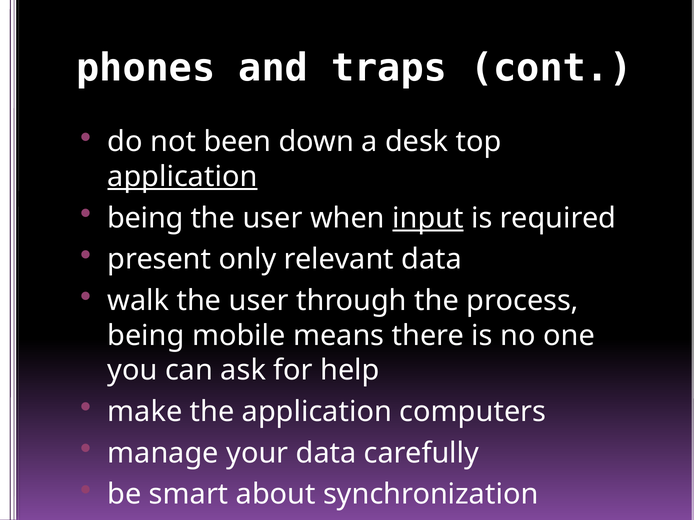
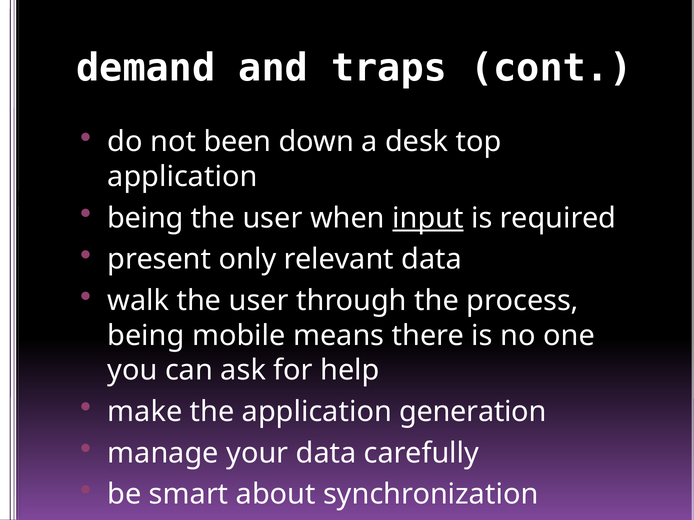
phones: phones -> demand
application at (182, 177) underline: present -> none
computers: computers -> generation
